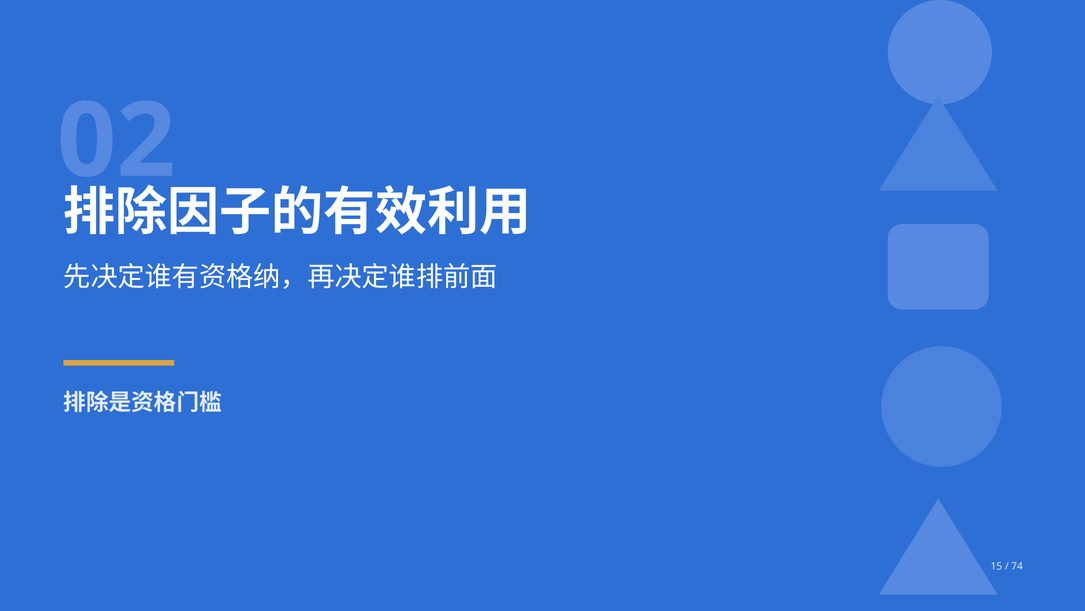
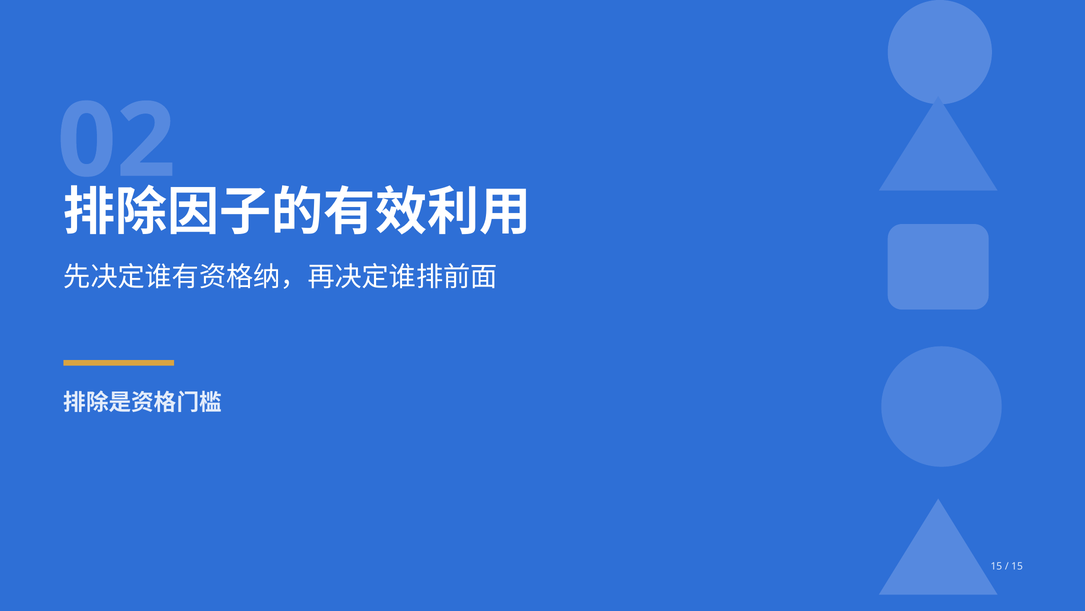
74 at (1017, 566): 74 -> 15
